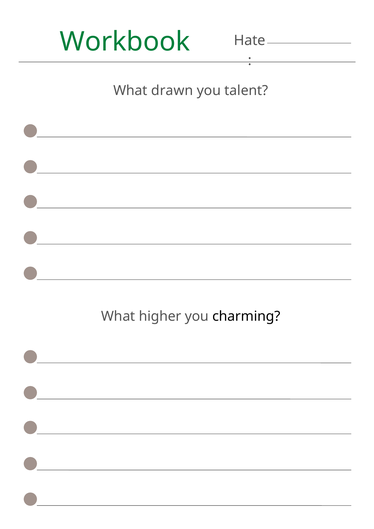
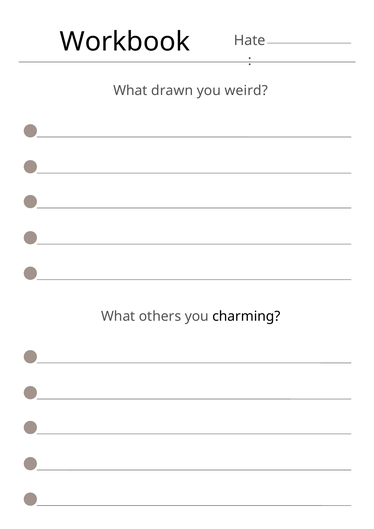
Workbook colour: green -> black
talent: talent -> weird
higher: higher -> others
